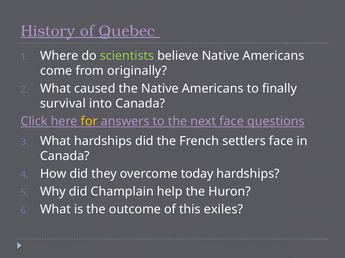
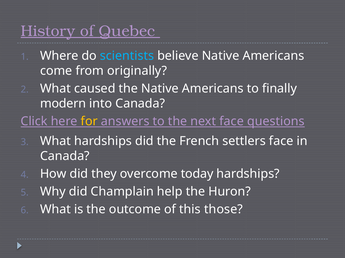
scientists colour: light green -> light blue
survival: survival -> modern
exiles: exiles -> those
